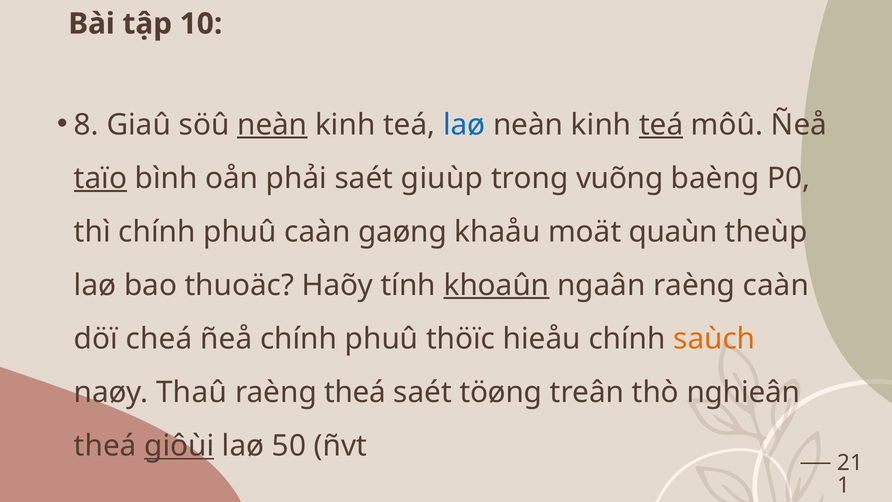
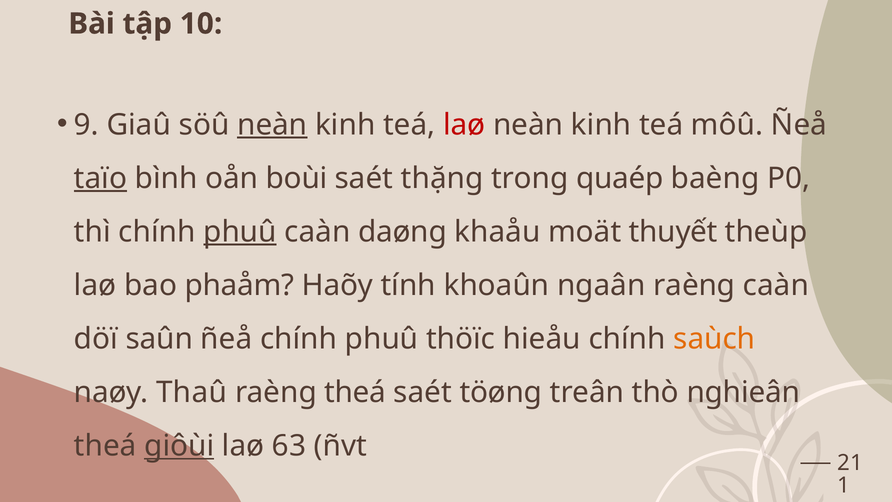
8: 8 -> 9
laø at (464, 125) colour: blue -> red
teá at (661, 125) underline: present -> none
phải: phải -> boùi
giuùp: giuùp -> thặng
vuõng: vuõng -> quaép
phuû at (240, 232) underline: none -> present
gaøng: gaøng -> daøng
quaùn: quaùn -> thuyết
thuoäc: thuoäc -> phaåm
khoaûn underline: present -> none
cheá: cheá -> saûn
50: 50 -> 63
